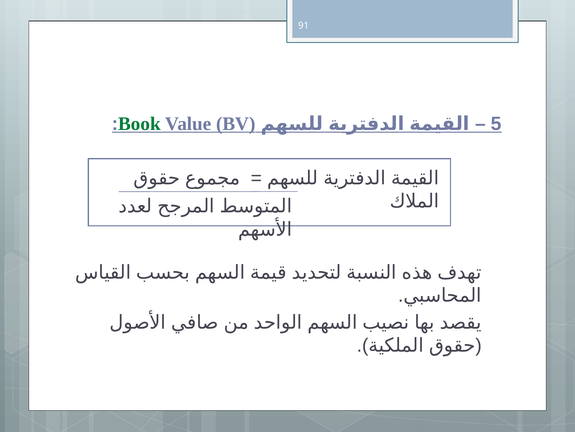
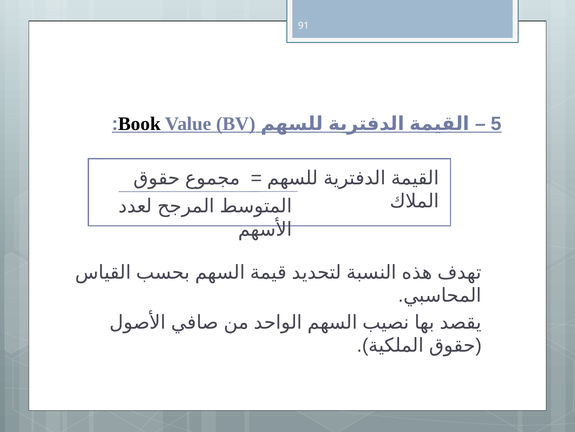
Book colour: green -> black
